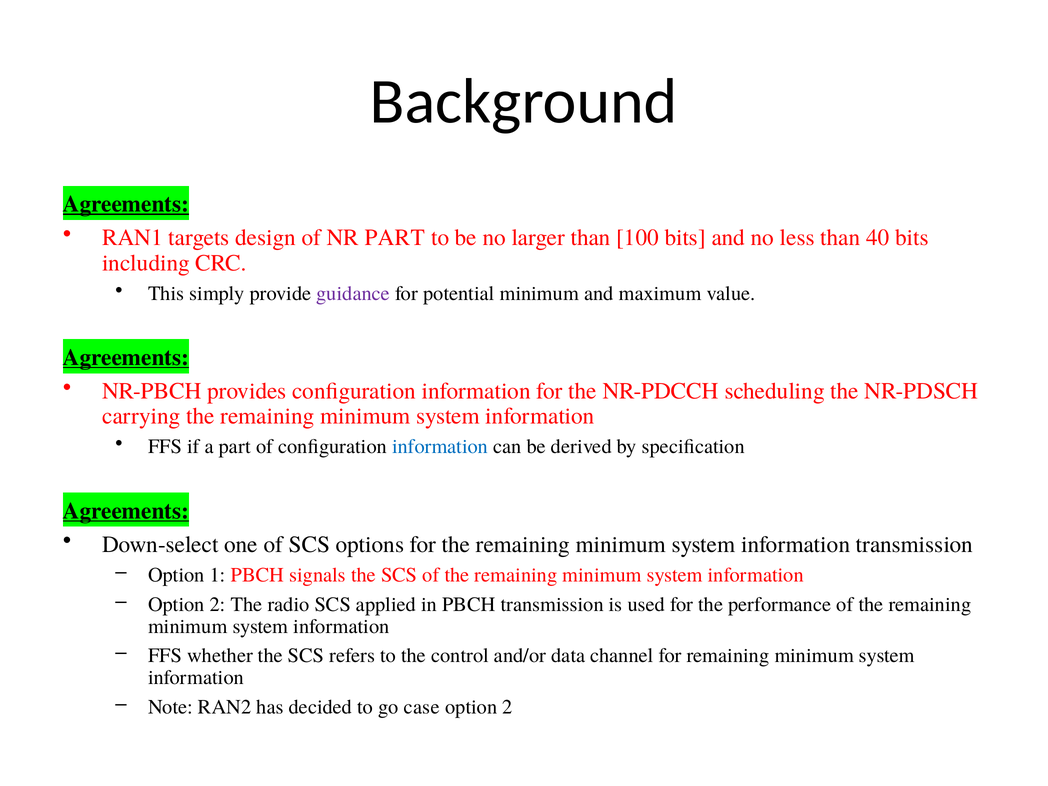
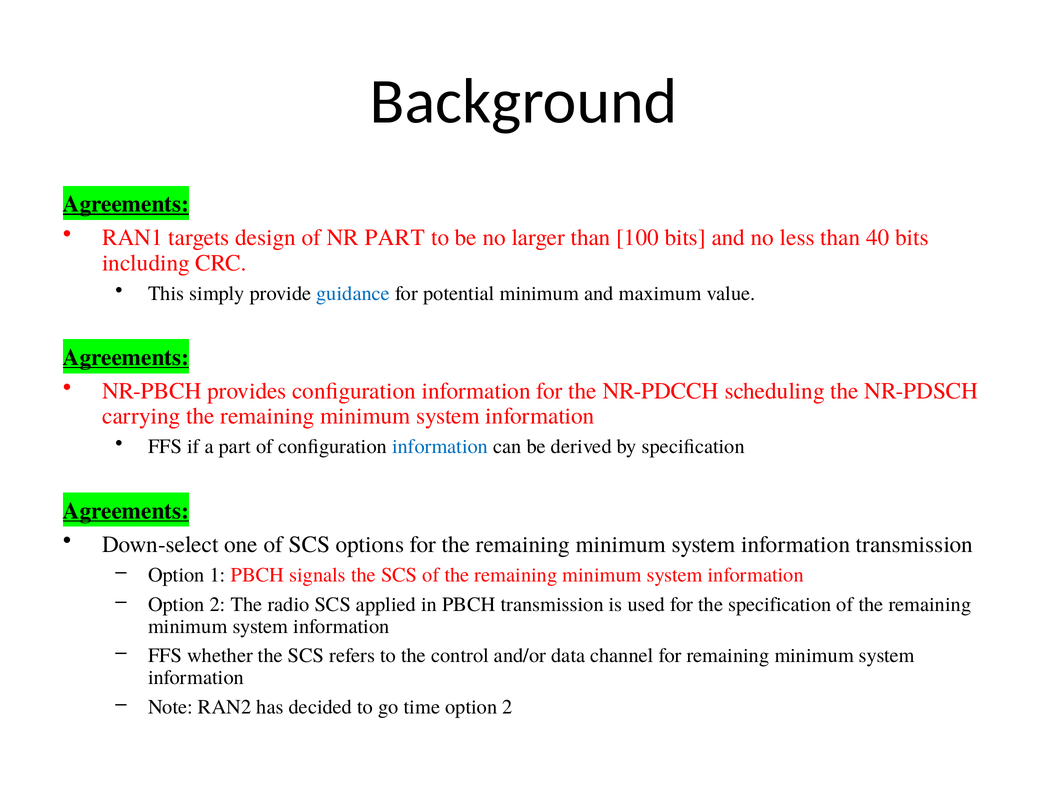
guidance colour: purple -> blue
the performance: performance -> specification
case: case -> time
